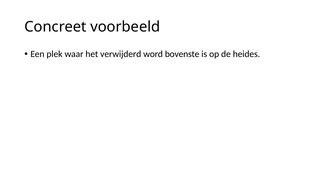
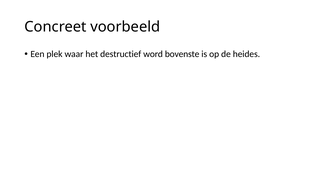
verwijderd: verwijderd -> destructief
